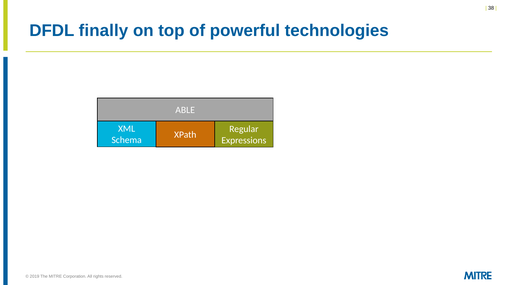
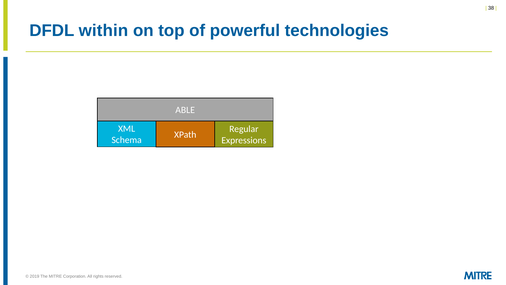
finally: finally -> within
